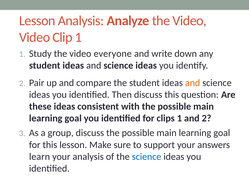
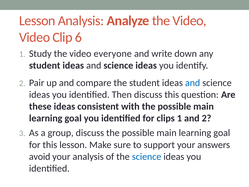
Clip 1: 1 -> 6
and at (193, 83) colour: orange -> blue
learn: learn -> avoid
